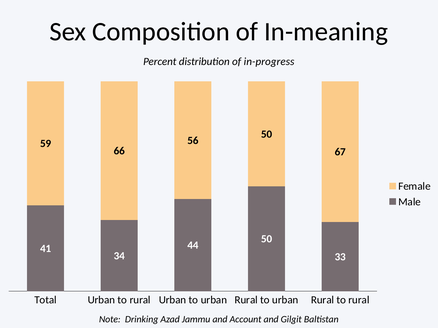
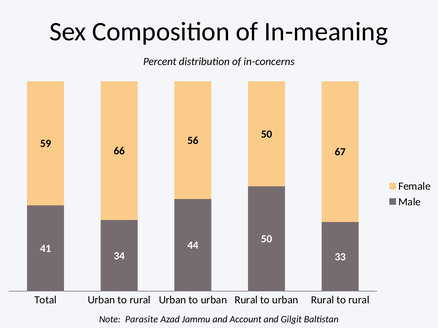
in-progress: in-progress -> in-concerns
Drinking: Drinking -> Parasite
